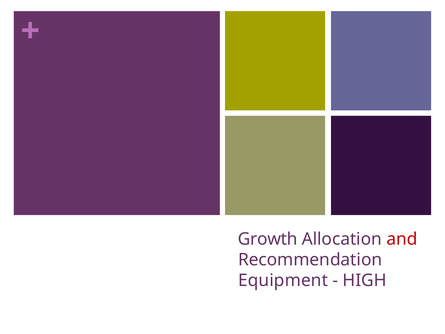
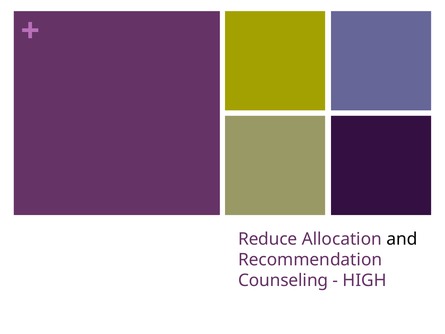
Growth: Growth -> Reduce
and colour: red -> black
Equipment: Equipment -> Counseling
